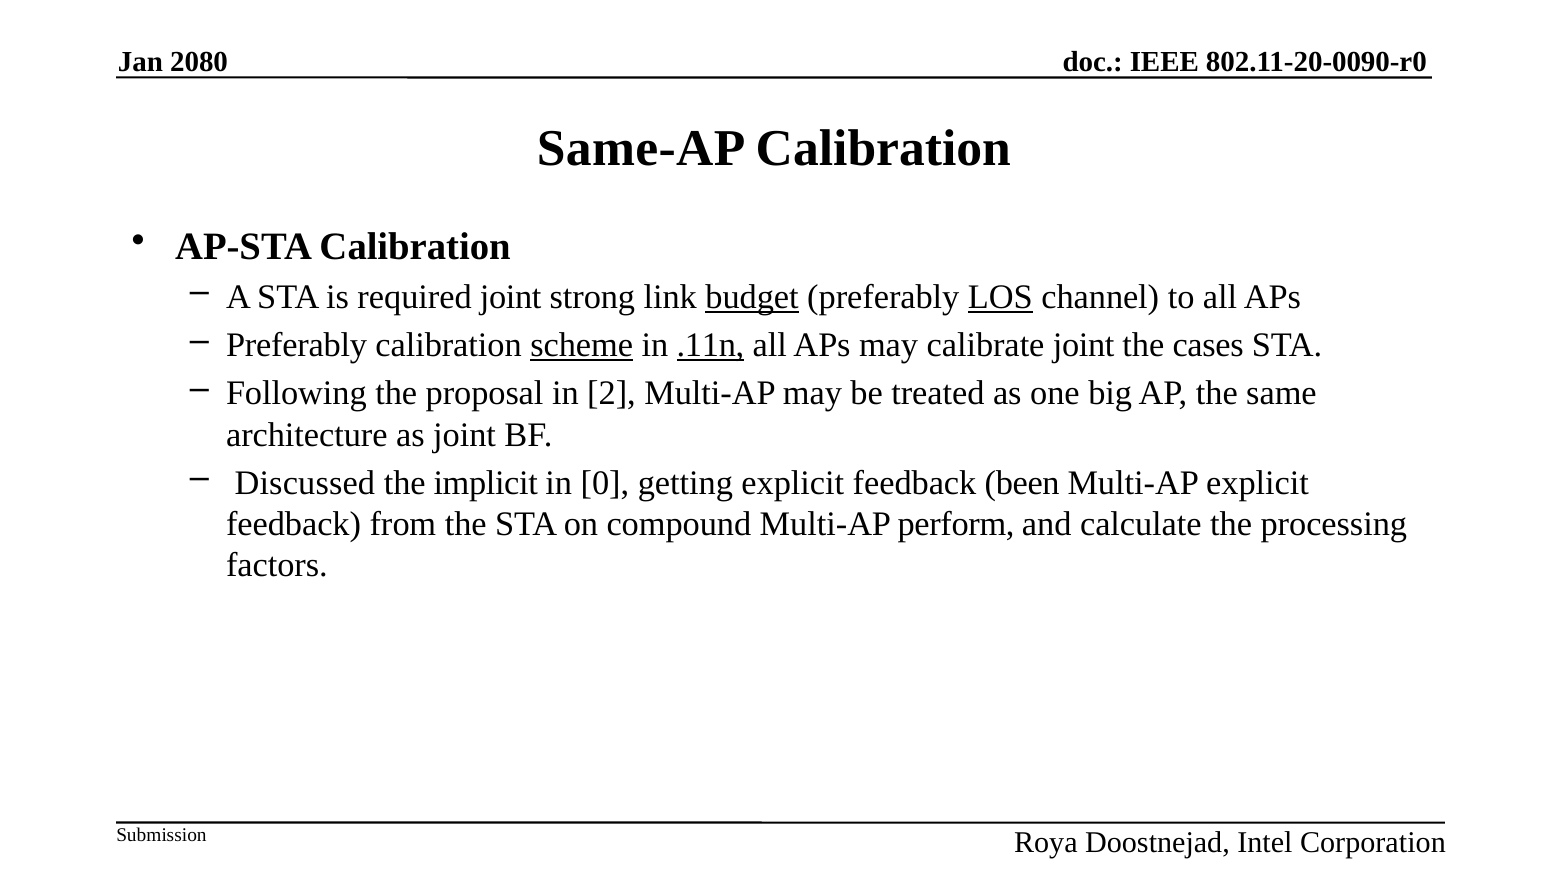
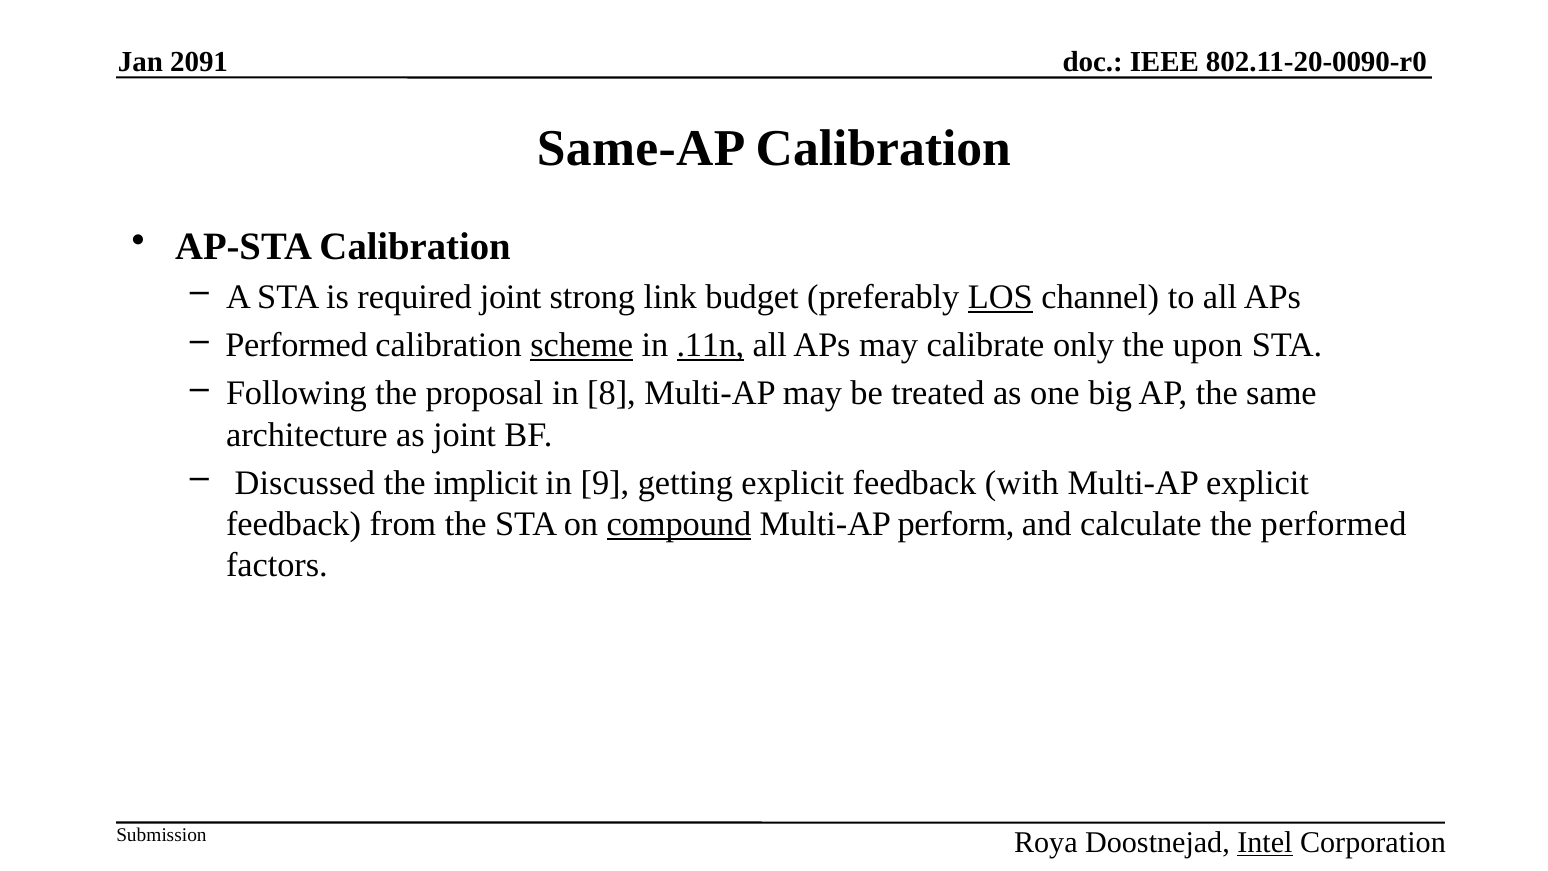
2080: 2080 -> 2091
budget underline: present -> none
Preferably at (297, 345): Preferably -> Performed
calibrate joint: joint -> only
cases: cases -> upon
2: 2 -> 8
0: 0 -> 9
been: been -> with
compound underline: none -> present
the processing: processing -> performed
Intel underline: none -> present
